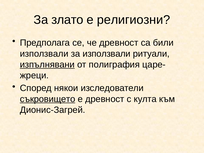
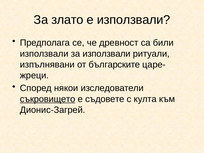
е религиозни: религиозни -> използвали
изпълнявани underline: present -> none
полиграфия: полиграфия -> българските
е древност: древност -> съдовете
